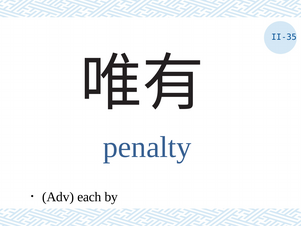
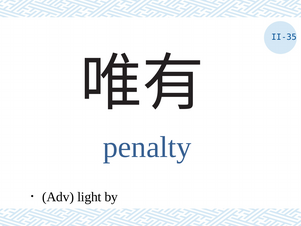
each: each -> light
